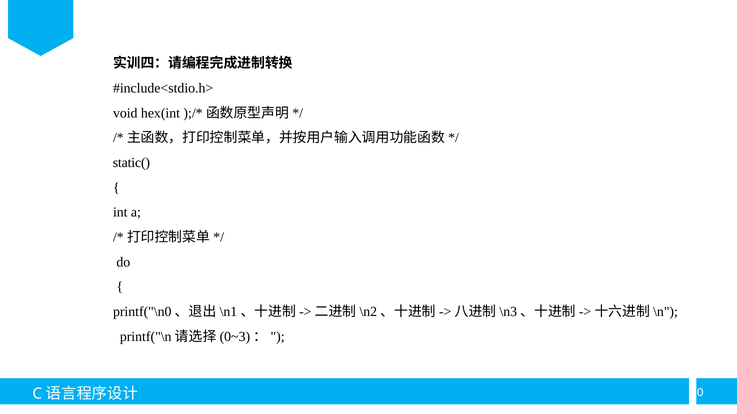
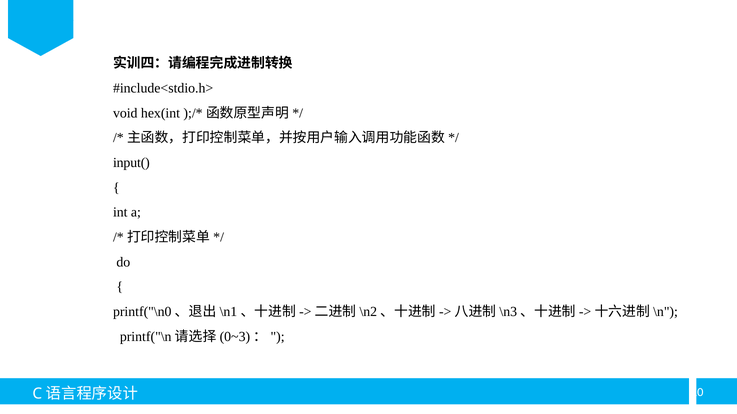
static(: static( -> input(
